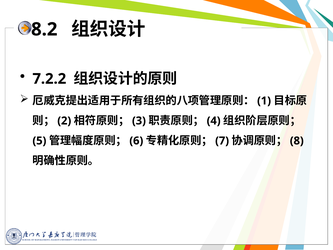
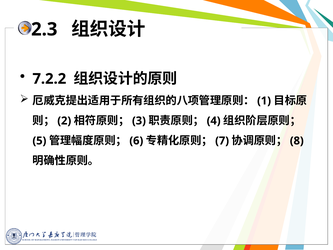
8.2: 8.2 -> 2.3
